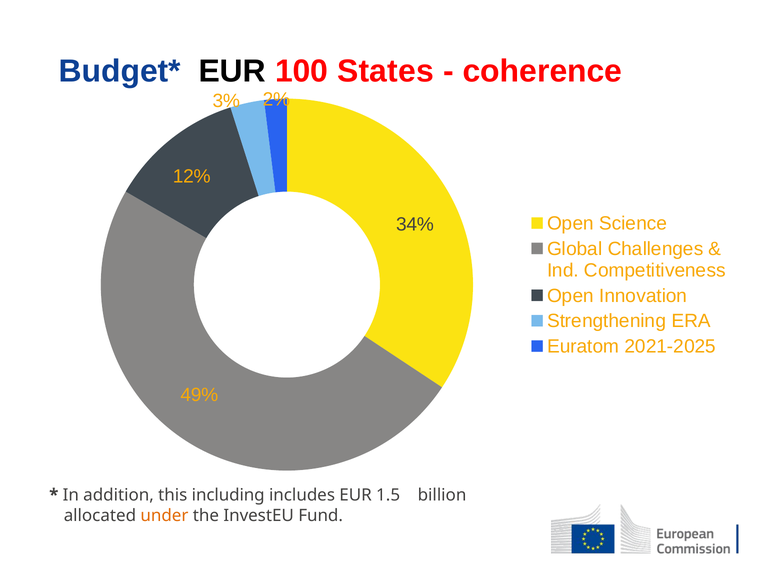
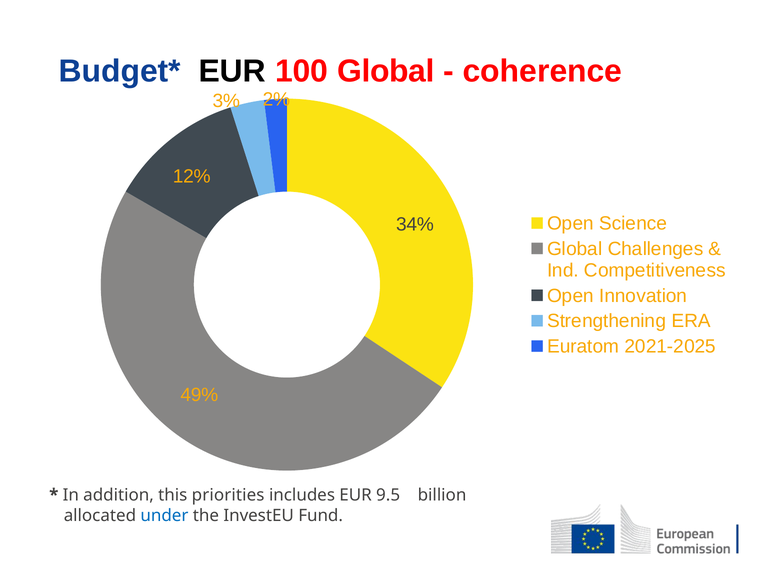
100 States: States -> Global
including: including -> priorities
1.5: 1.5 -> 9.5
under colour: orange -> blue
